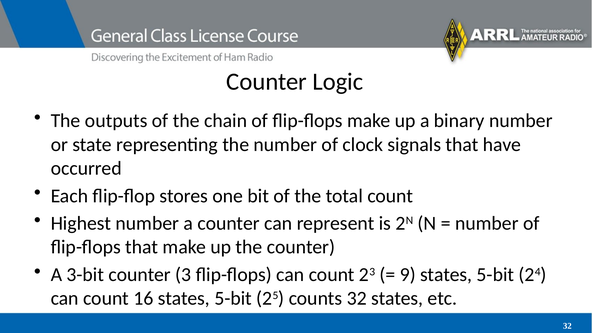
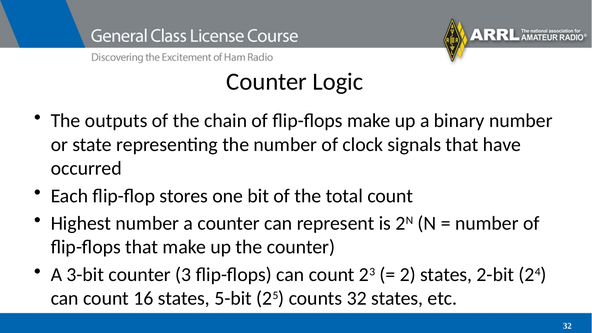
9: 9 -> 2
5-bit at (495, 275): 5-bit -> 2-bit
